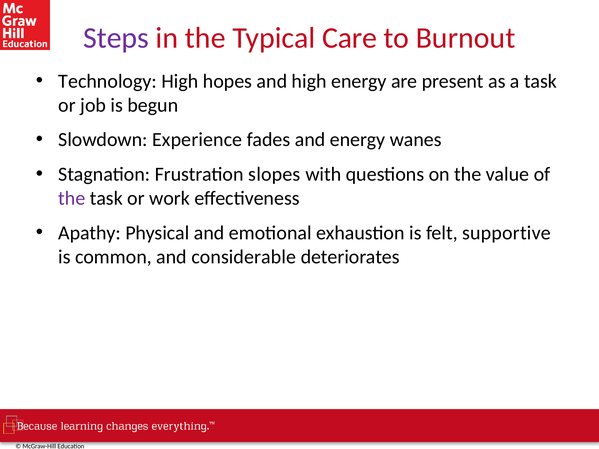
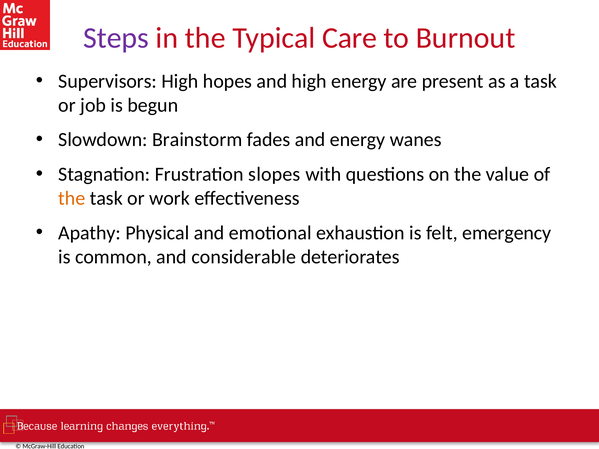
Technology: Technology -> Supervisors
Experience: Experience -> Brainstorm
the at (72, 198) colour: purple -> orange
supportive: supportive -> emergency
